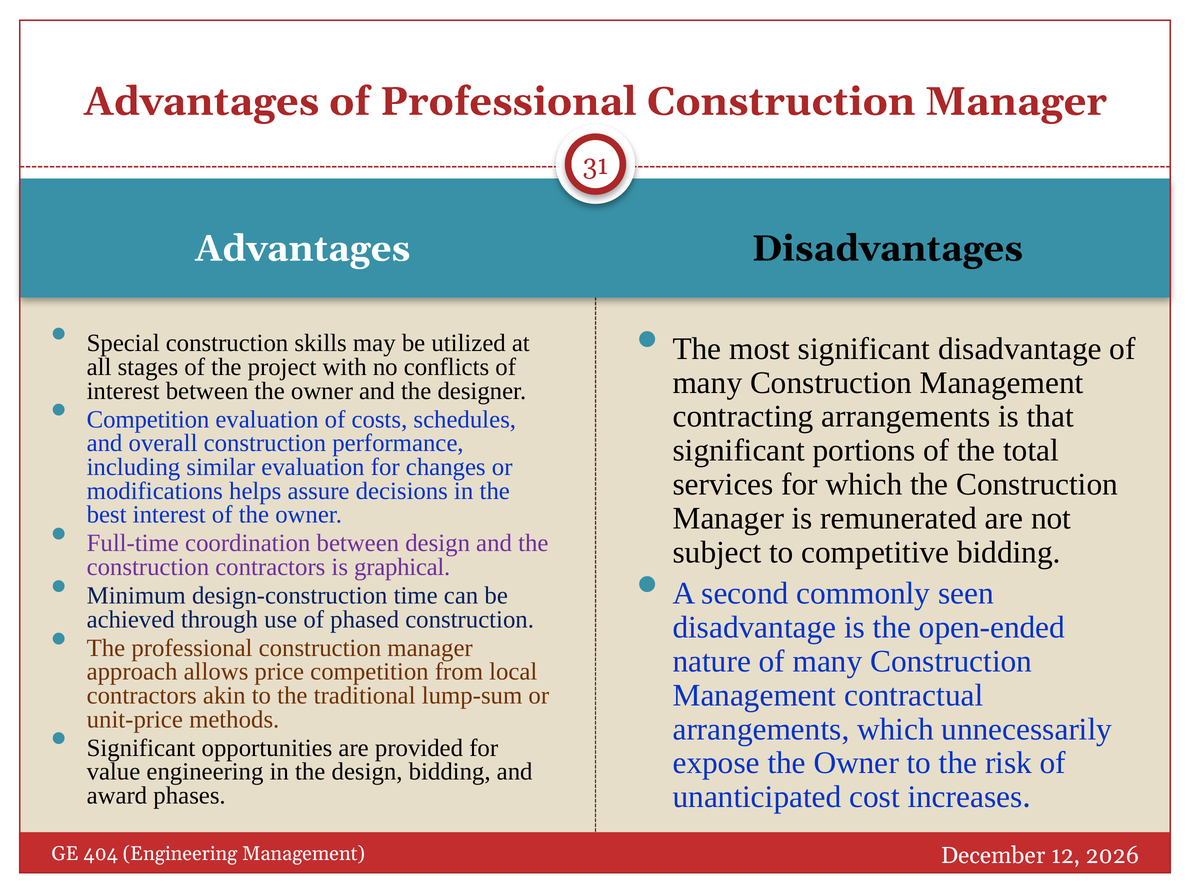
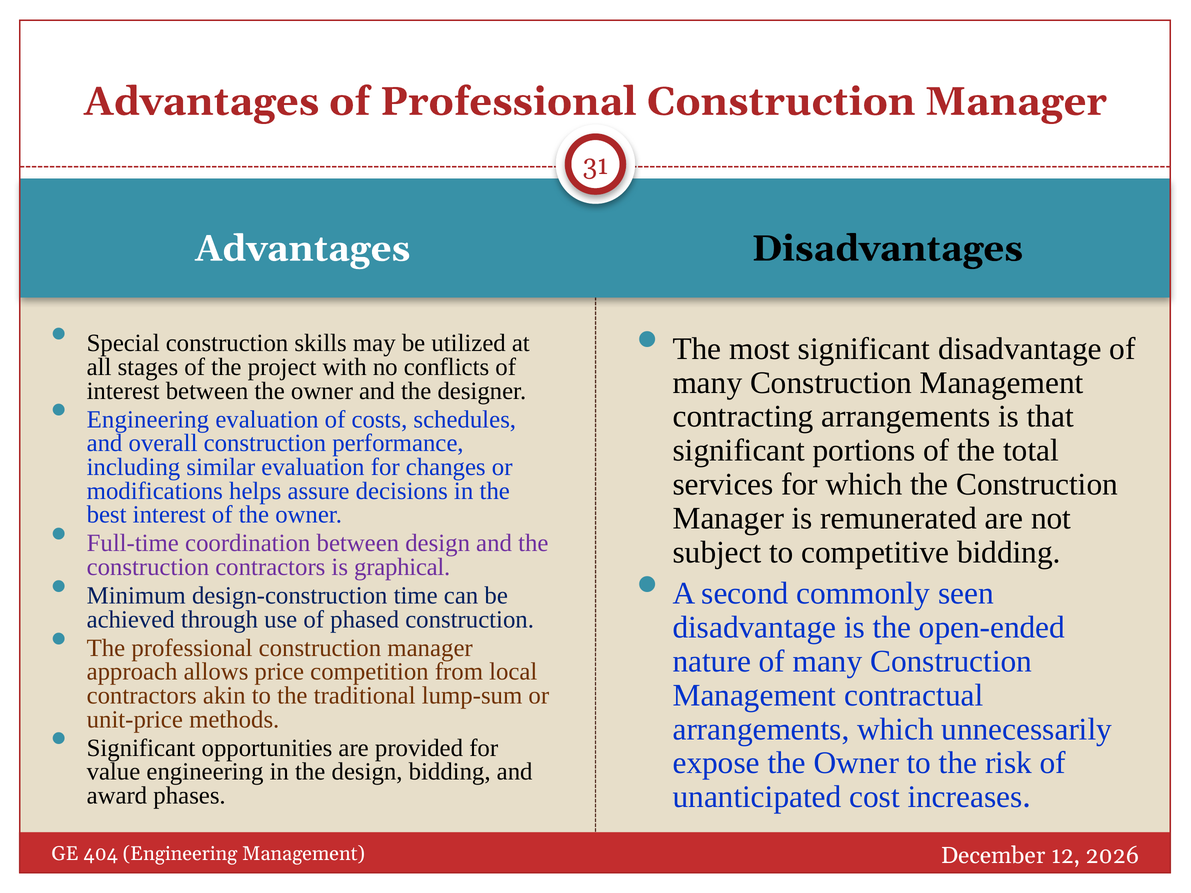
Competition at (148, 420): Competition -> Engineering
